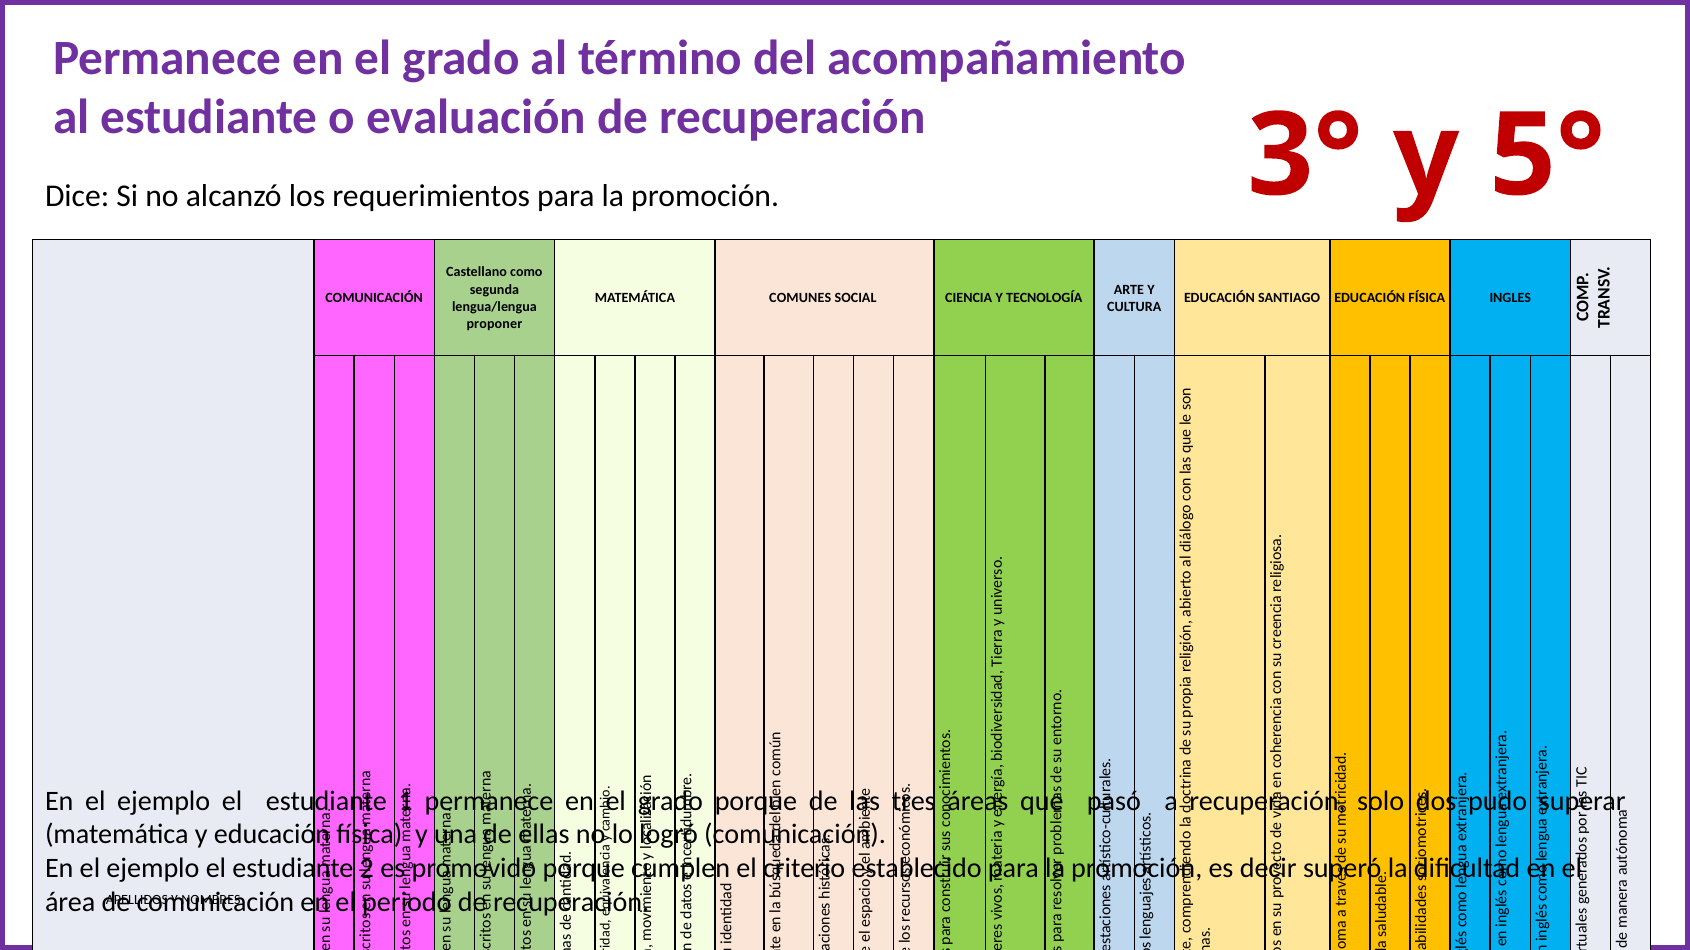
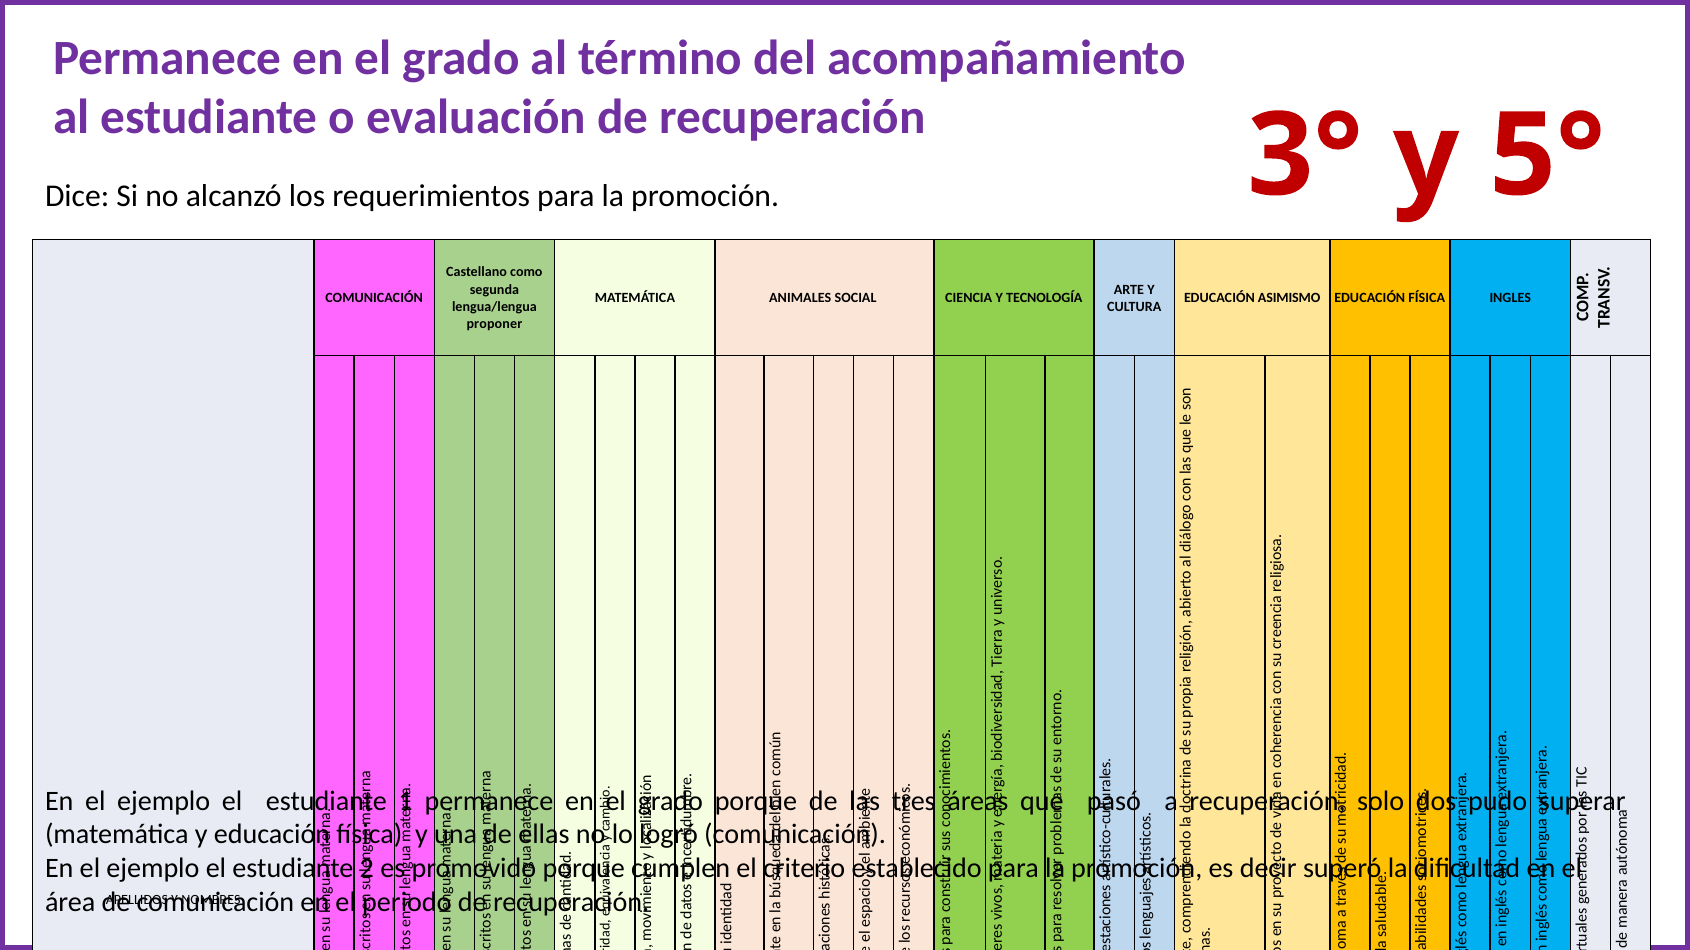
COMUNES: COMUNES -> ANIMALES
SANTIAGO: SANTIAGO -> ASIMISMO
